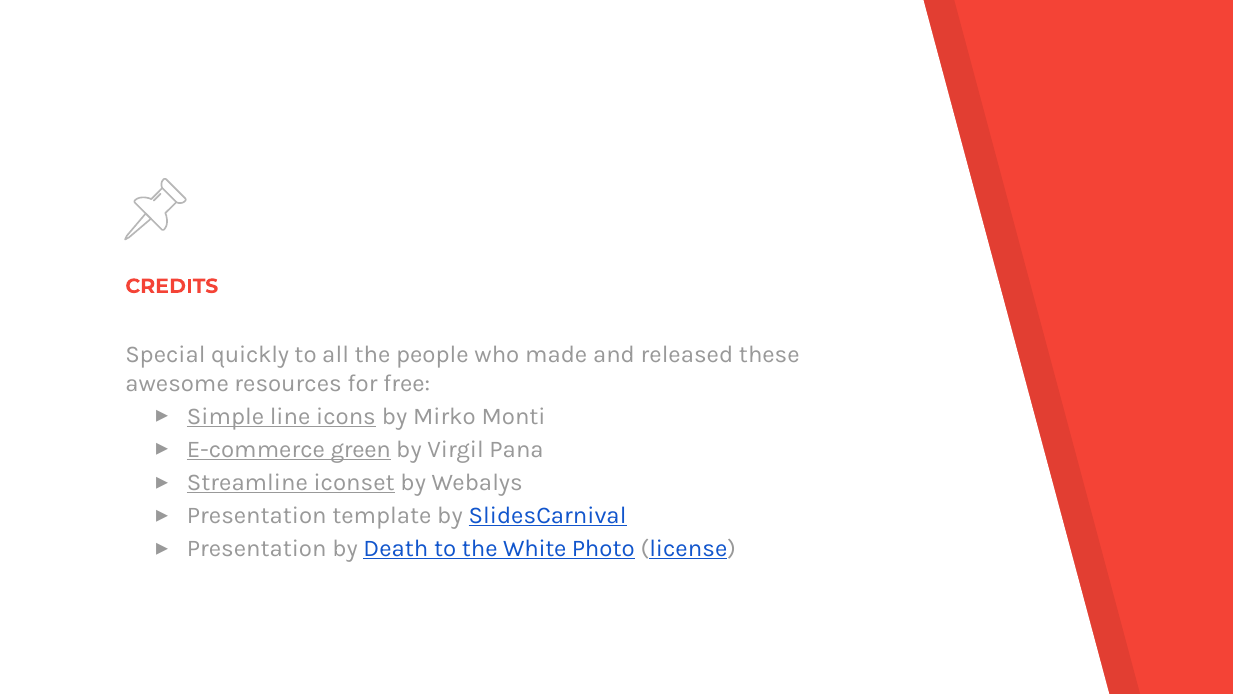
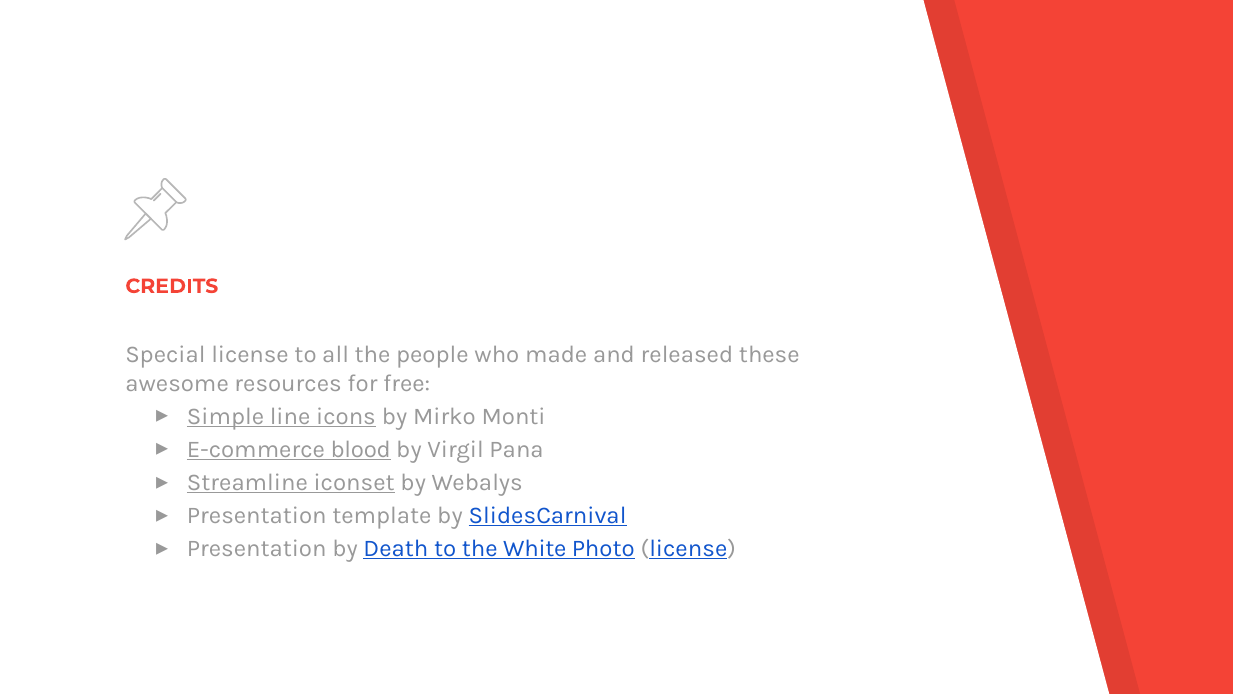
Special quickly: quickly -> license
green: green -> blood
